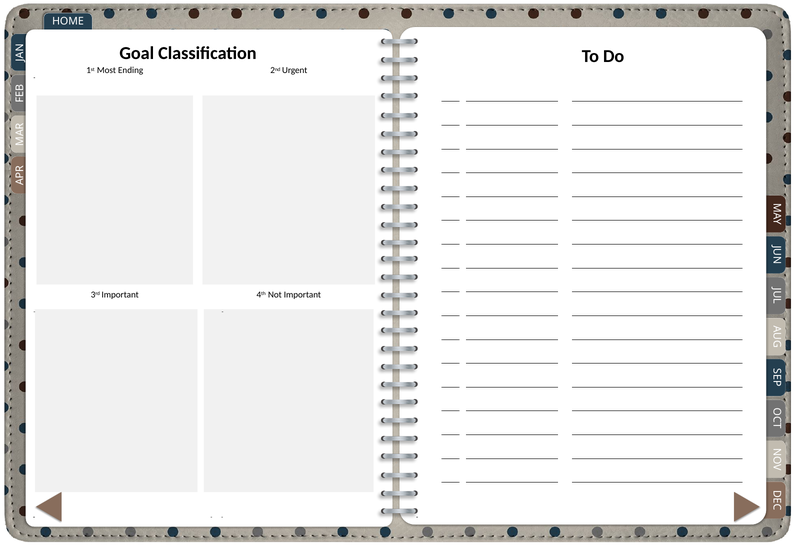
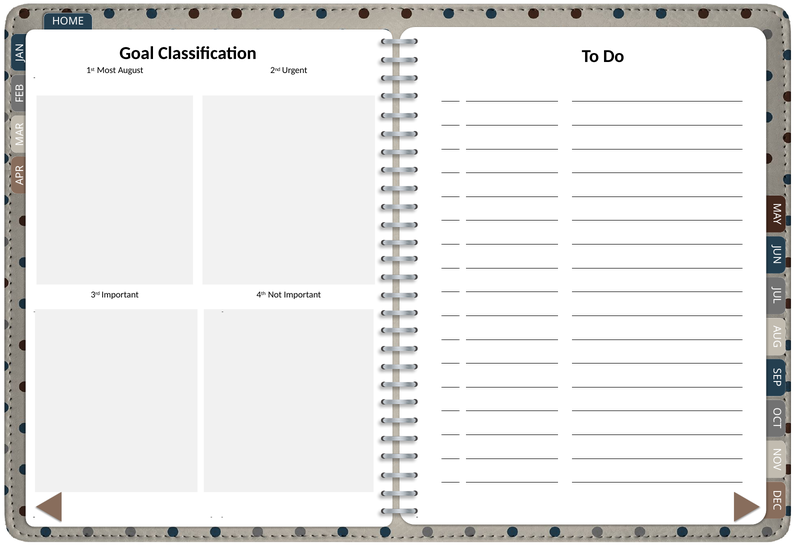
Ending: Ending -> August
